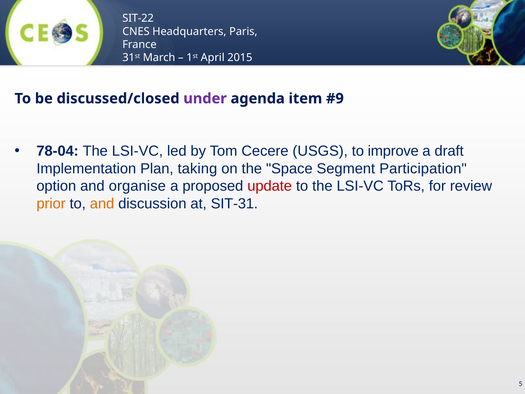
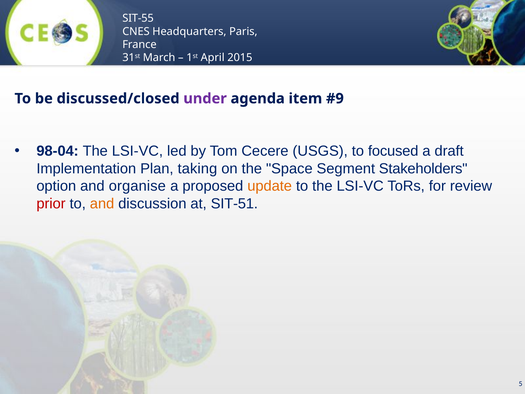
SIT-22: SIT-22 -> SIT-55
78-04: 78-04 -> 98-04
improve: improve -> focused
Participation: Participation -> Stakeholders
update colour: red -> orange
prior colour: orange -> red
SIT-31: SIT-31 -> SIT-51
